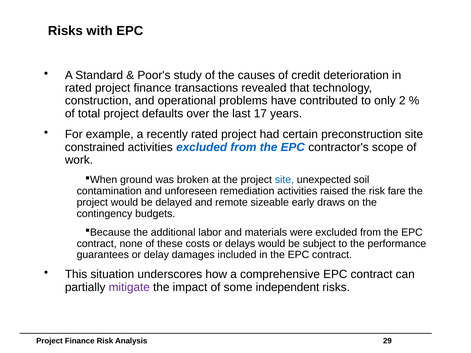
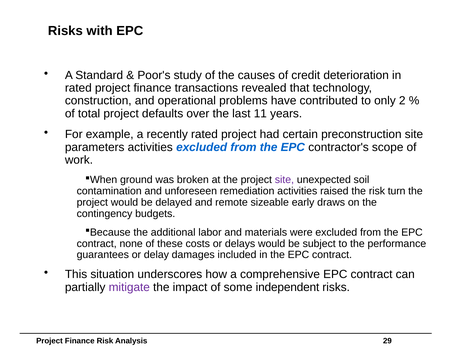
17: 17 -> 11
constrained: constrained -> parameters
site at (284, 180) colour: blue -> purple
fare: fare -> turn
